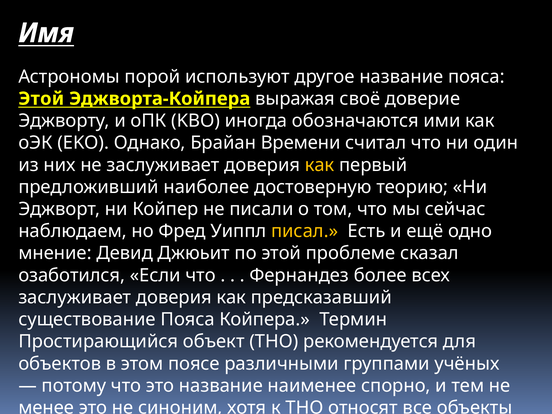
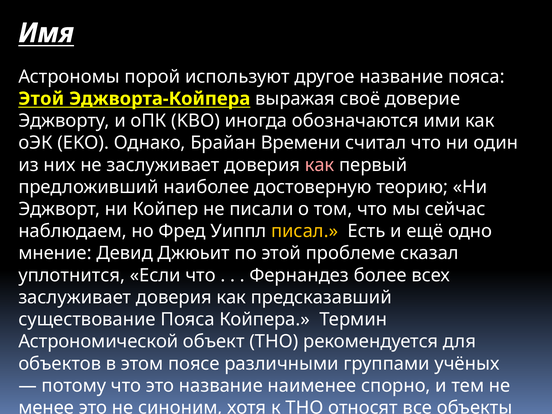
как at (320, 165) colour: yellow -> pink
озаботился: озаботился -> уплотнится
Простирающийся: Простирающийся -> Астрономической
